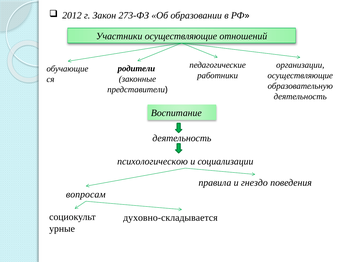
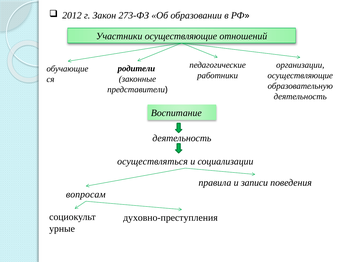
психологическою: психологическою -> осуществляться
гнездо: гнездо -> записи
духовно-складывается: духовно-складывается -> духовно-преступления
